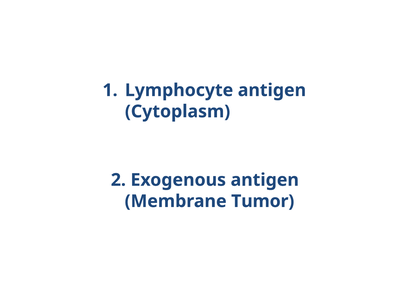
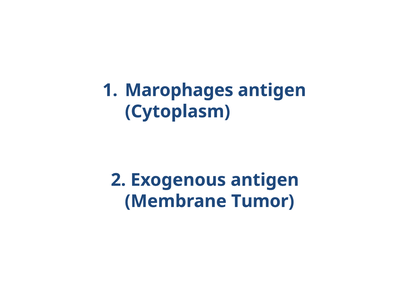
Lymphocyte: Lymphocyte -> Marophages
